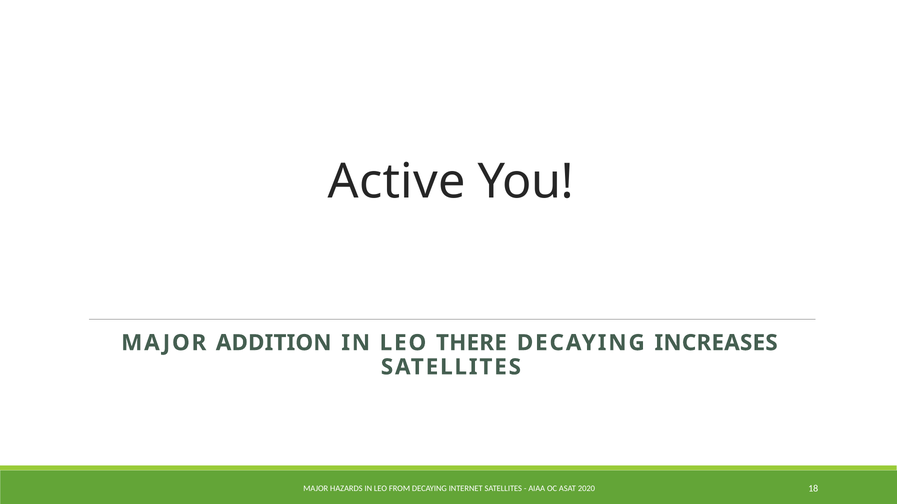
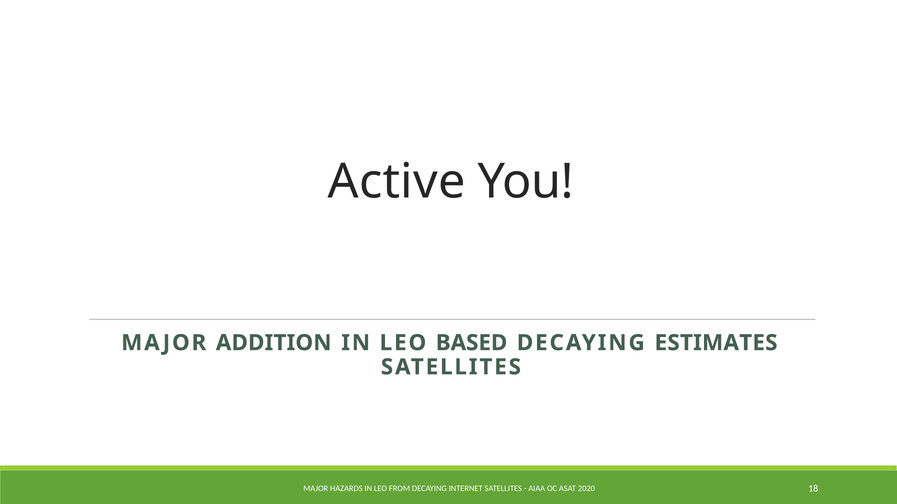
THERE: THERE -> BASED
INCREASES: INCREASES -> ESTIMATES
